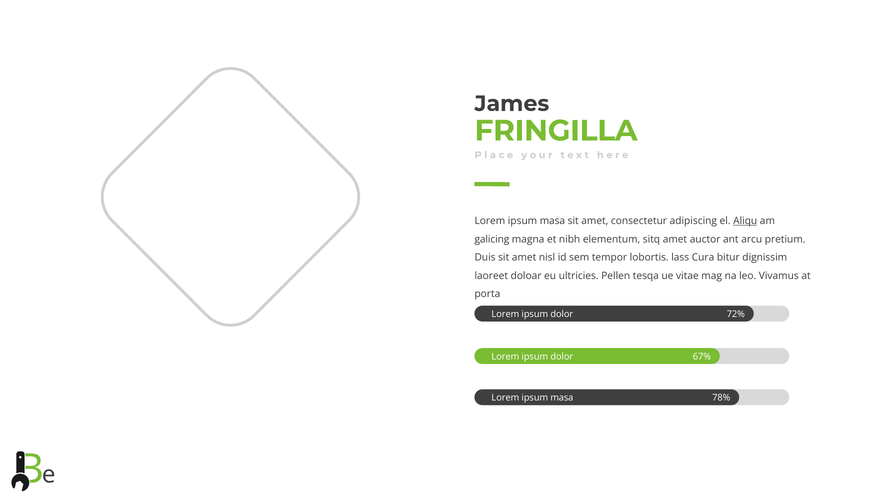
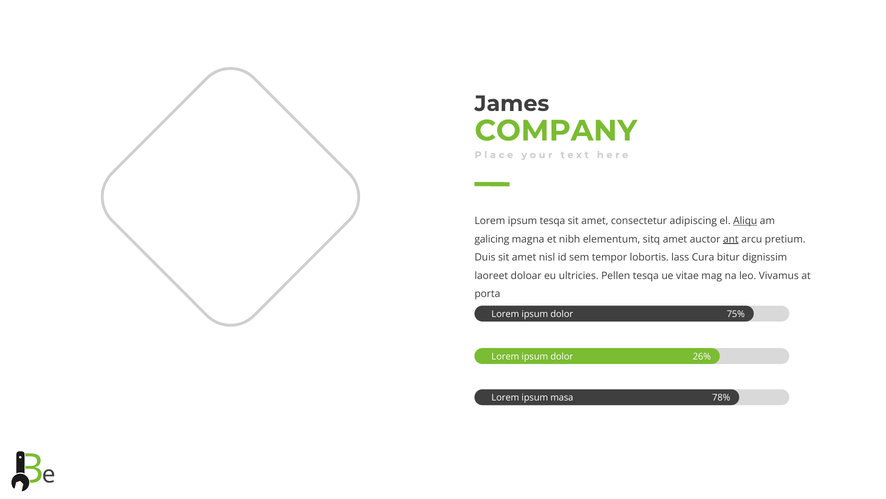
FRINGILLA: FRINGILLA -> COMPANY
masa at (552, 221): masa -> tesqa
ant underline: none -> present
72%: 72% -> 75%
67%: 67% -> 26%
